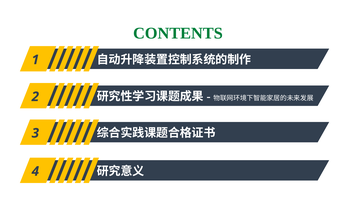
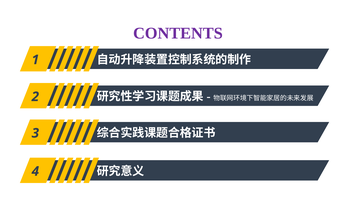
CONTENTS colour: green -> purple
